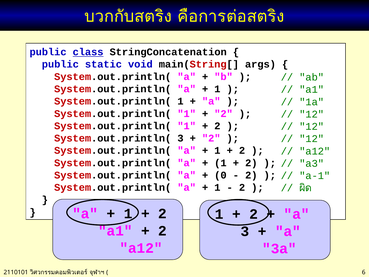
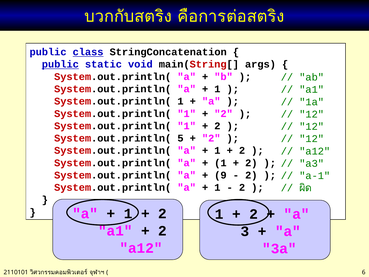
public at (60, 64) underline: none -> present
System.out.println( 3: 3 -> 5
0: 0 -> 9
